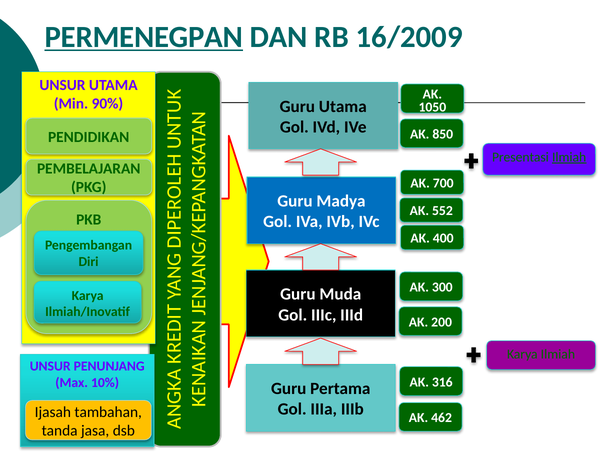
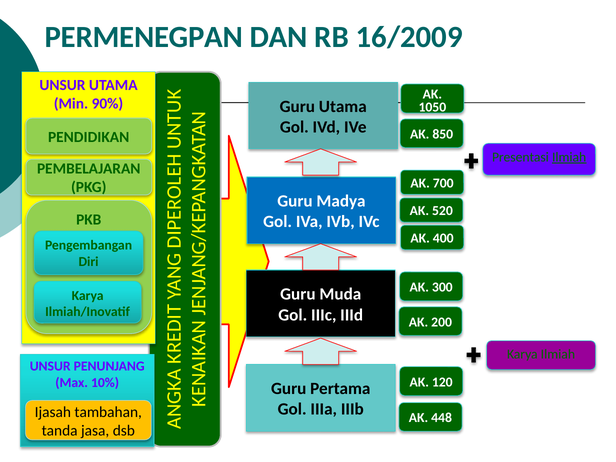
PERMENEGPAN underline: present -> none
552: 552 -> 520
316: 316 -> 120
462: 462 -> 448
